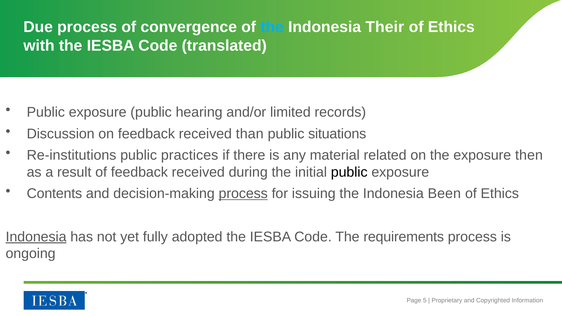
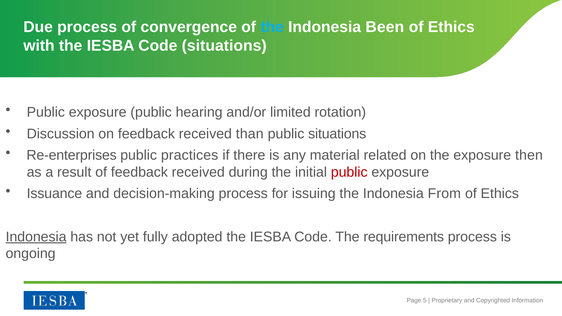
Their: Their -> Been
Code translated: translated -> situations
records: records -> rotation
Re-institutions: Re-institutions -> Re-enterprises
public at (349, 172) colour: black -> red
Contents: Contents -> Issuance
process at (243, 194) underline: present -> none
Been: Been -> From
